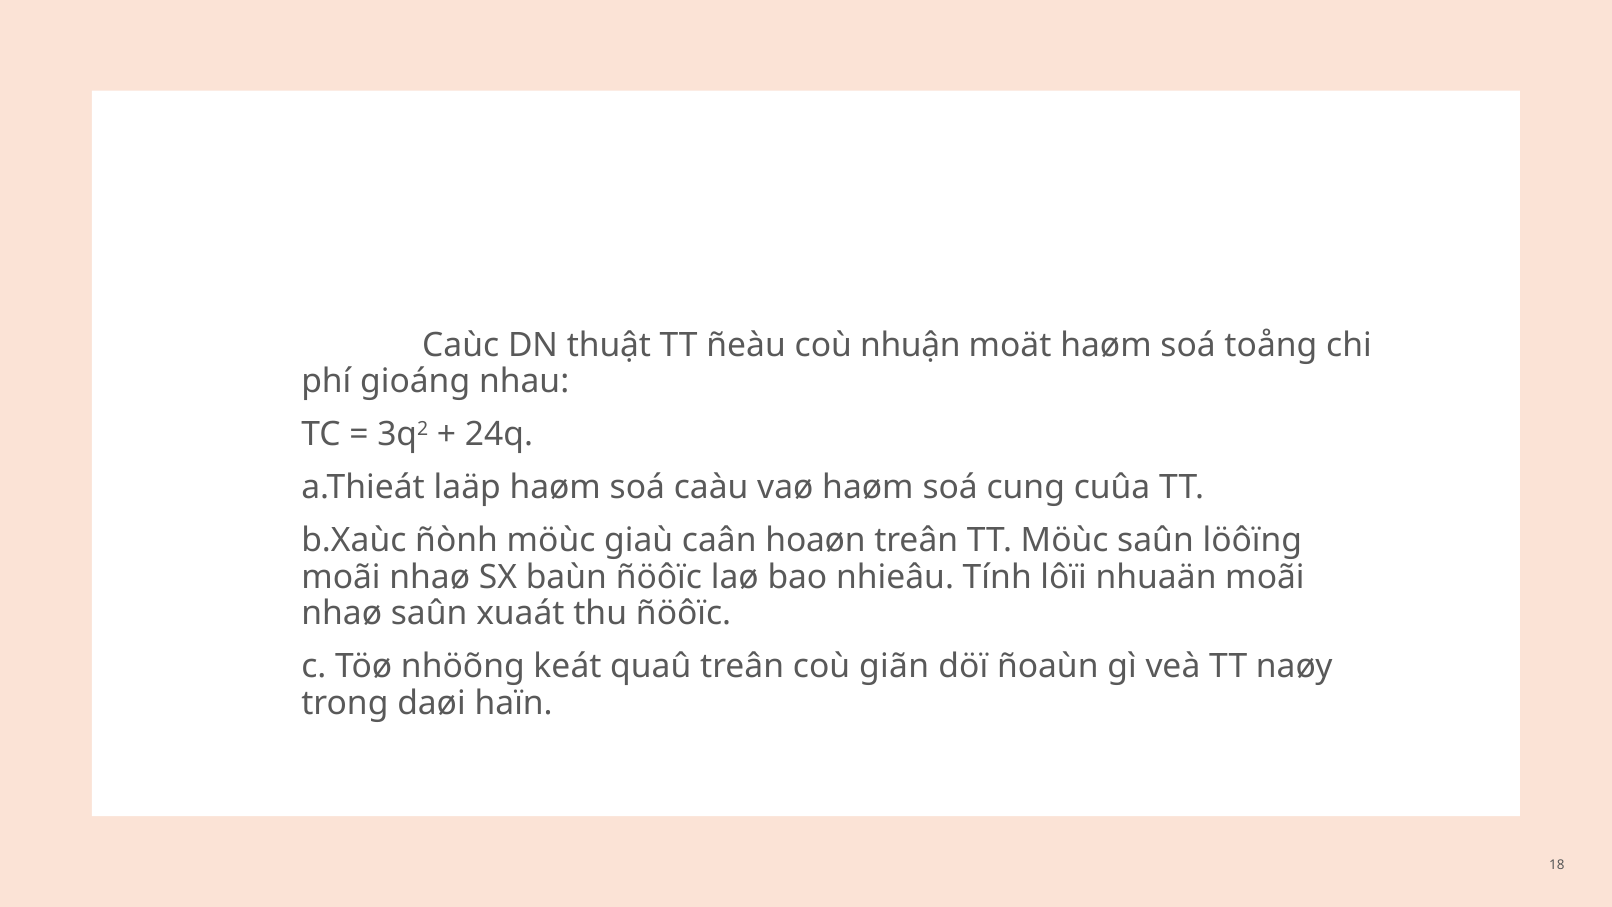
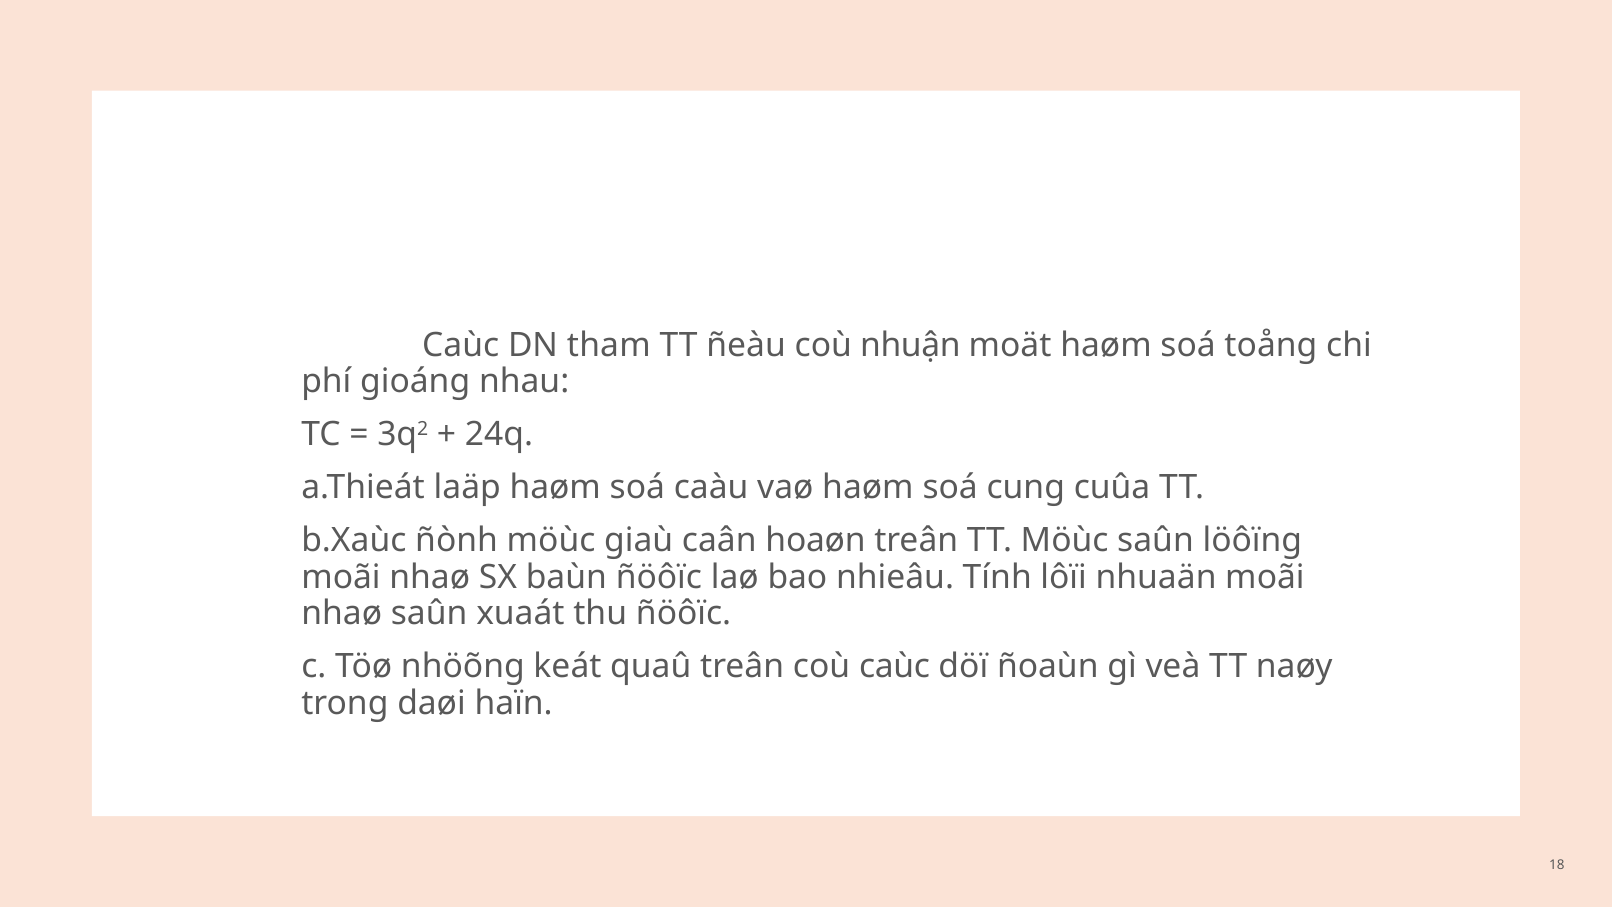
thuật: thuật -> tham
coù giãn: giãn -> caùc
